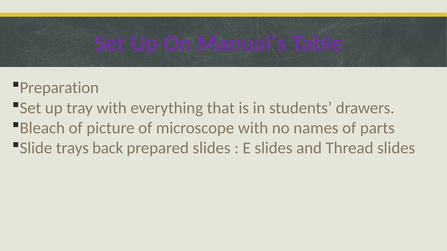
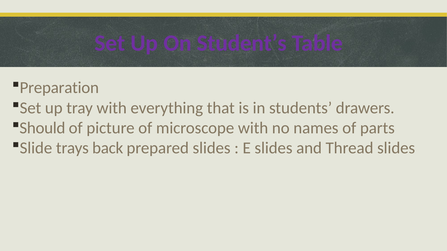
Manual’s: Manual’s -> Student’s
Bleach: Bleach -> Should
